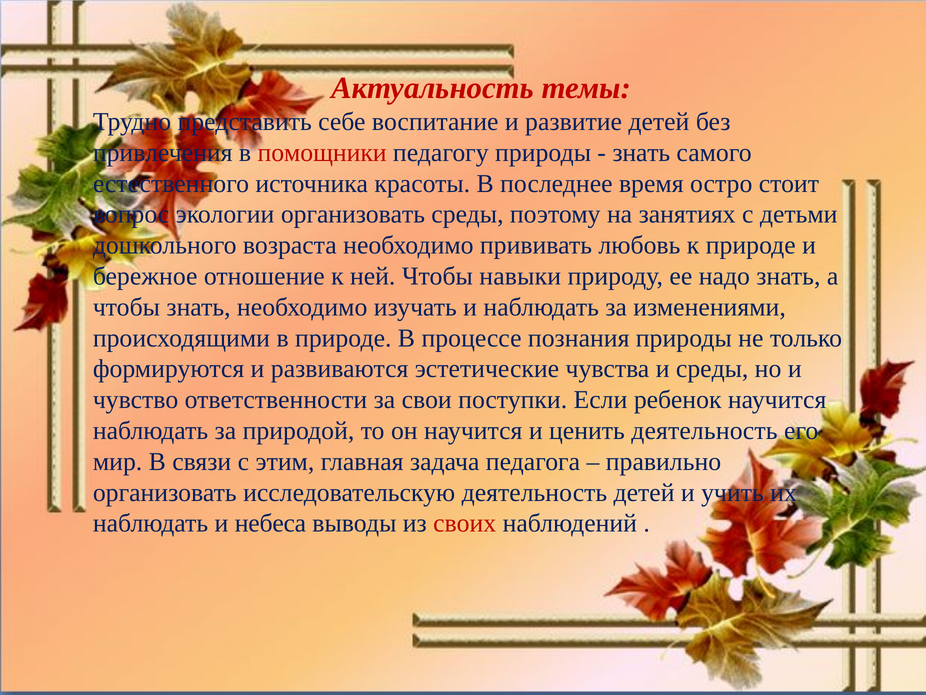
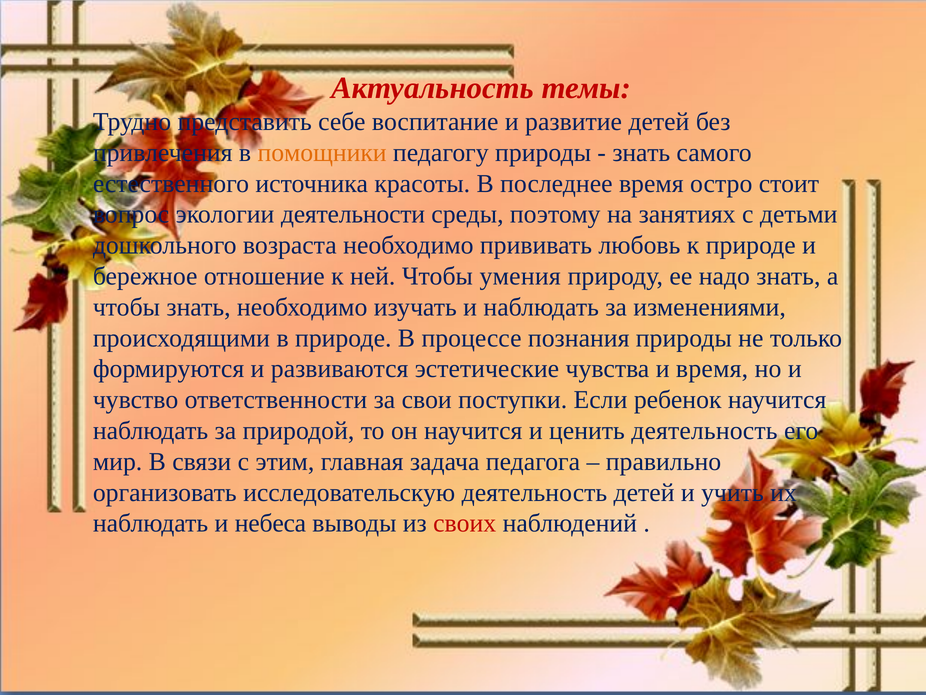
помощники colour: red -> orange
экологии организовать: организовать -> деятельности
навыки: навыки -> умения
и среды: среды -> время
